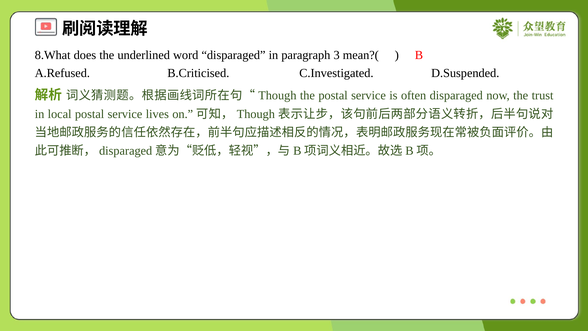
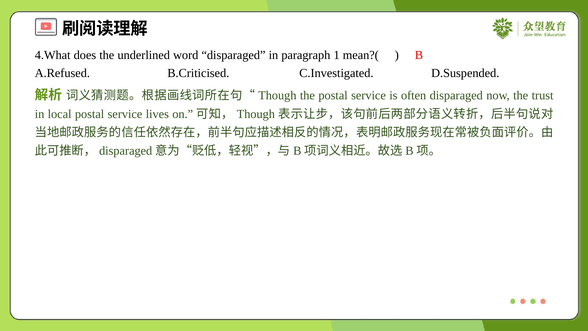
8.What: 8.What -> 4.What
3: 3 -> 1
